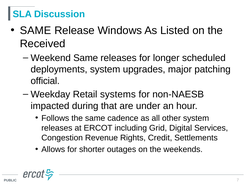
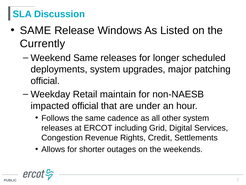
Received: Received -> Currently
systems: systems -> maintain
impacted during: during -> official
